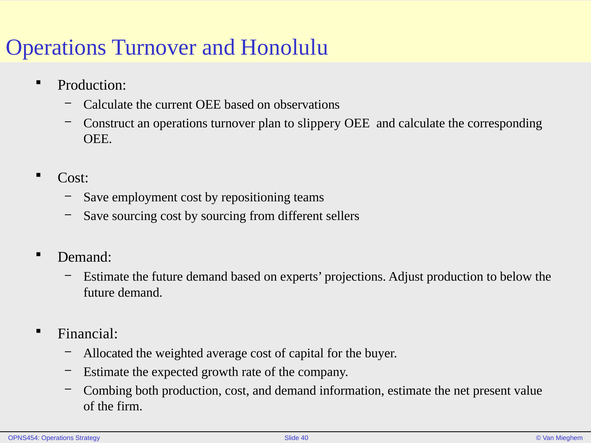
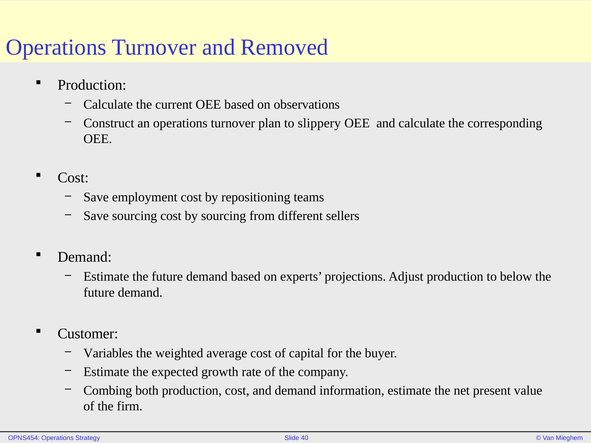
Honolulu: Honolulu -> Removed
Financial: Financial -> Customer
Allocated: Allocated -> Variables
